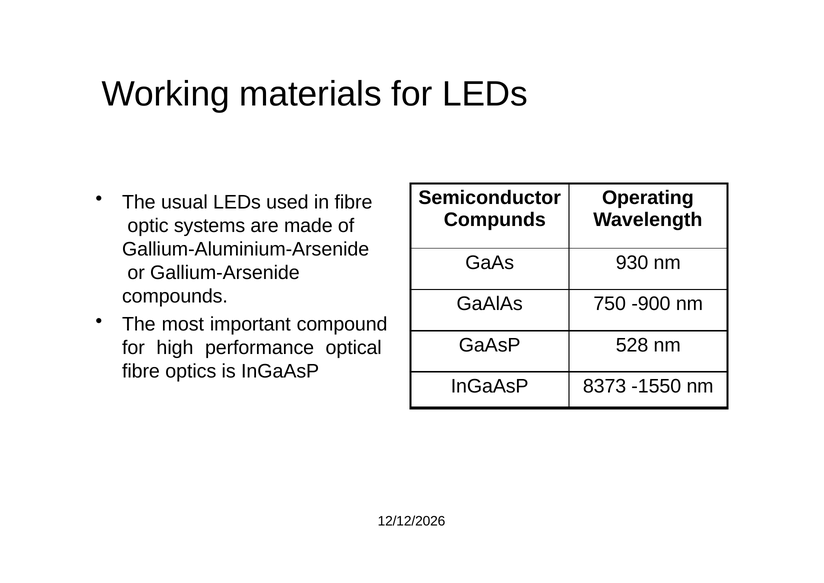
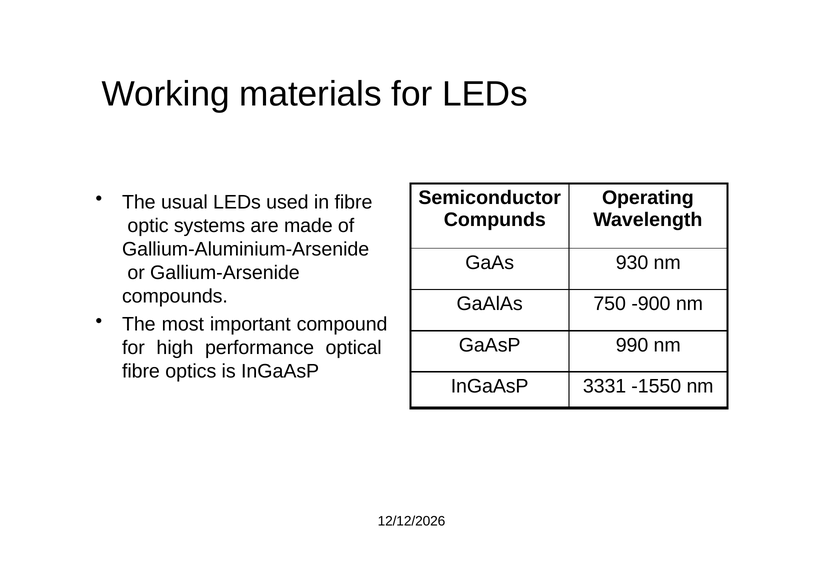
528: 528 -> 990
8373: 8373 -> 3331
